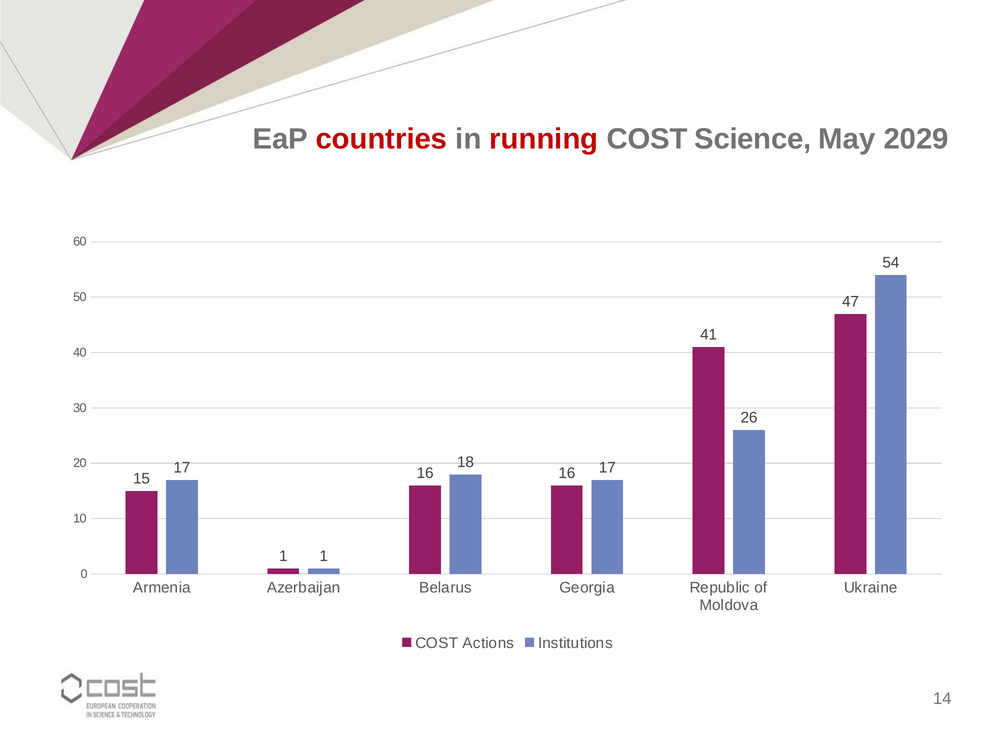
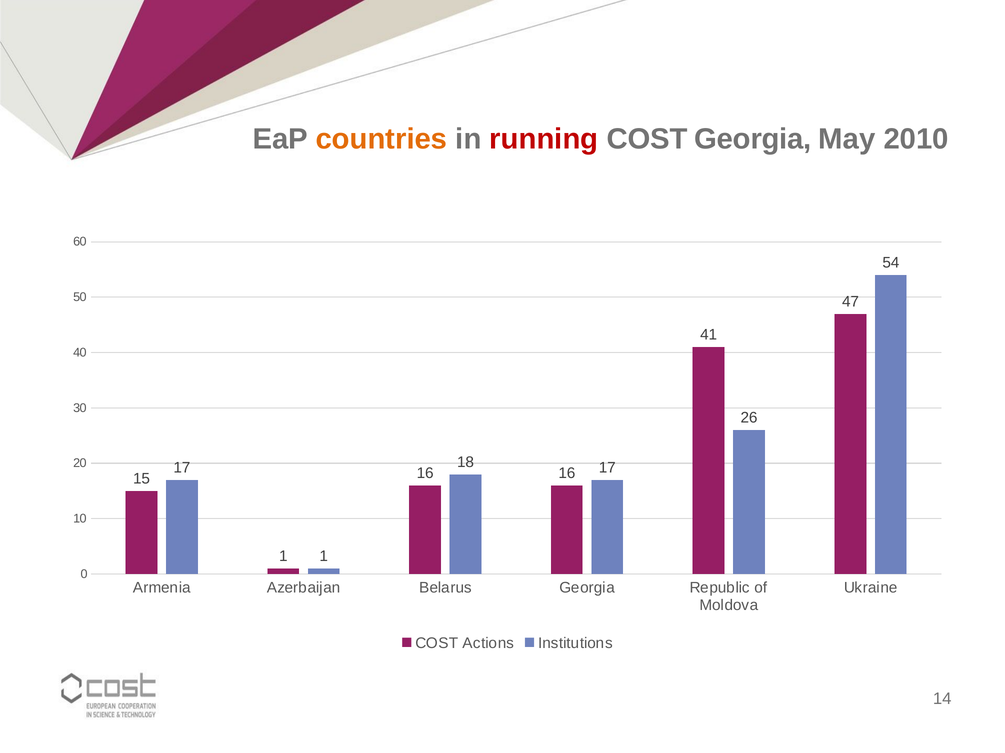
countries colour: red -> orange
COST Science: Science -> Georgia
2029: 2029 -> 2010
